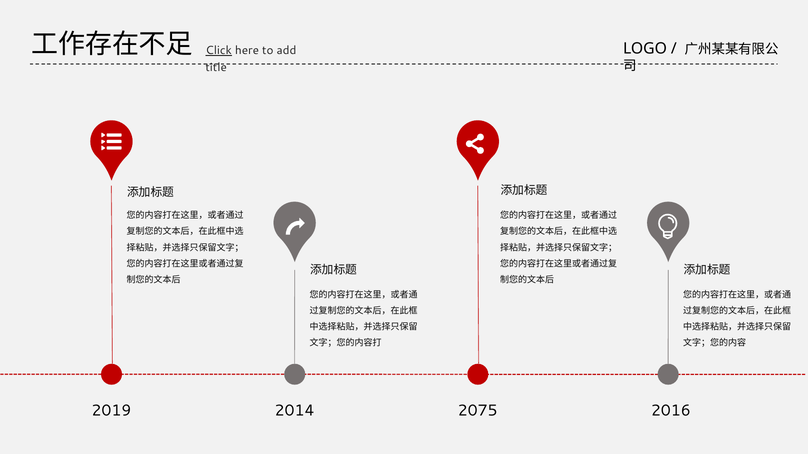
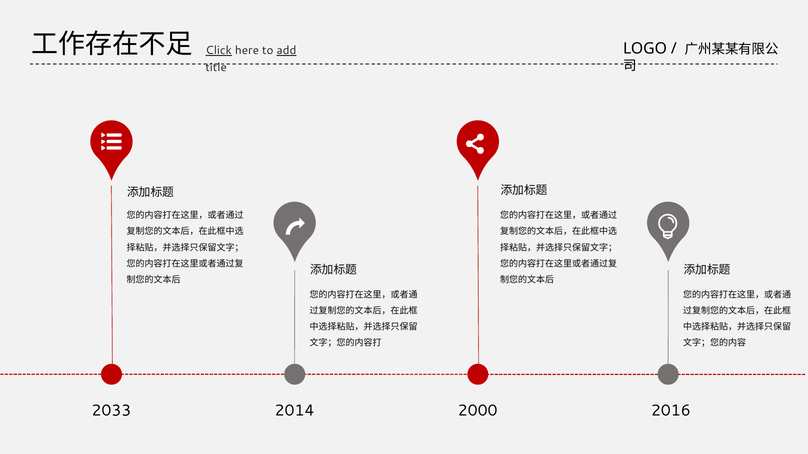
add underline: none -> present
2019: 2019 -> 2033
2075: 2075 -> 2000
